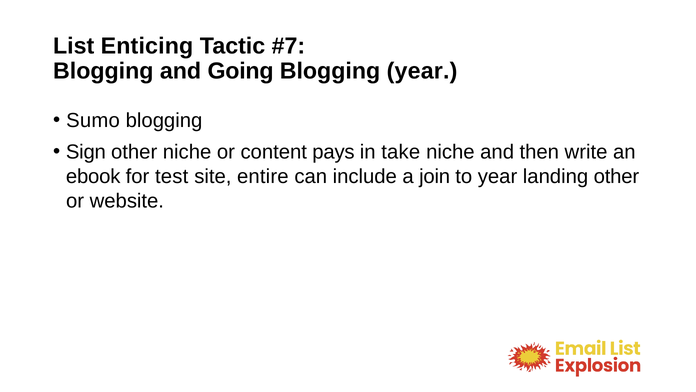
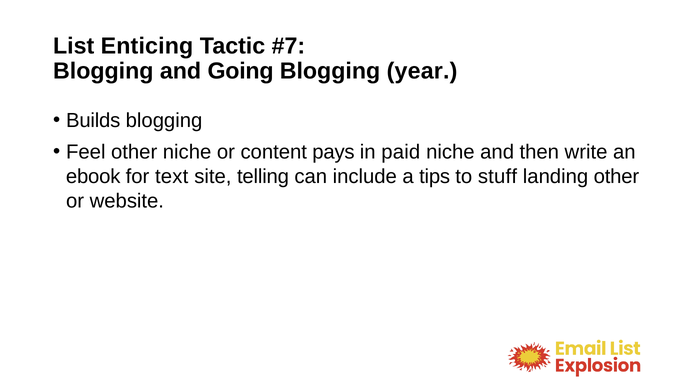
Sumo: Sumo -> Builds
Sign: Sign -> Feel
take: take -> paid
test: test -> text
entire: entire -> telling
join: join -> tips
to year: year -> stuff
